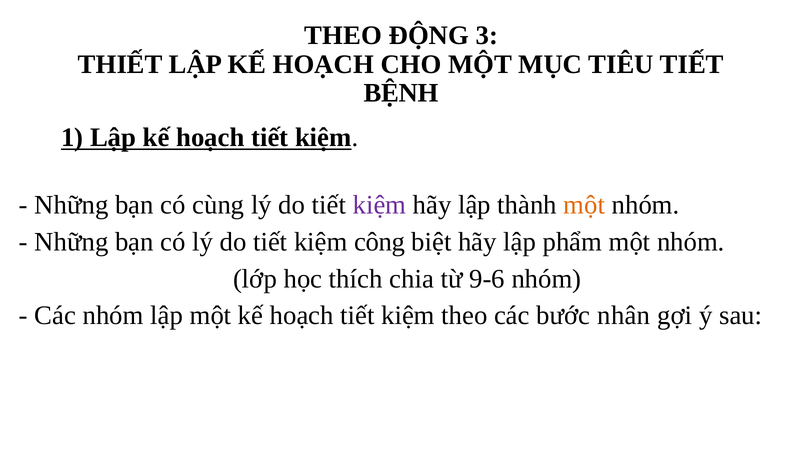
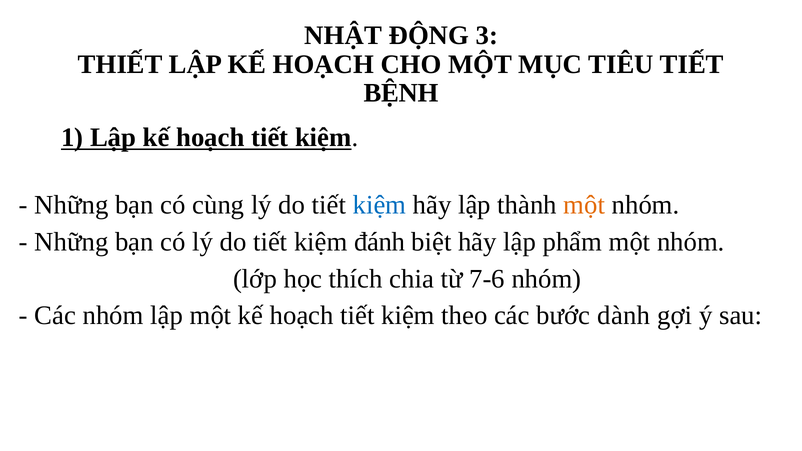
THEO at (343, 35): THEO -> NHẬT
kiệm at (379, 205) colour: purple -> blue
công: công -> đánh
9-6: 9-6 -> 7-6
nhân: nhân -> dành
